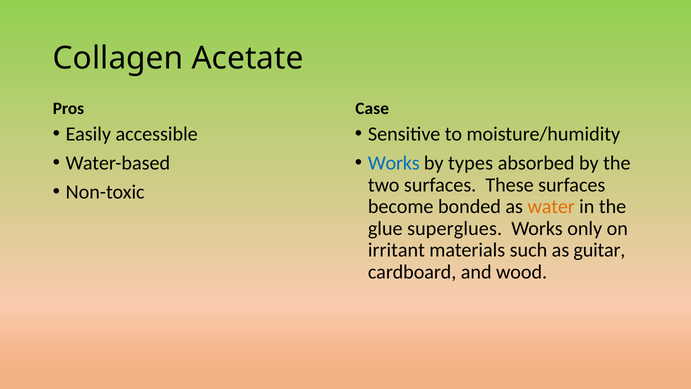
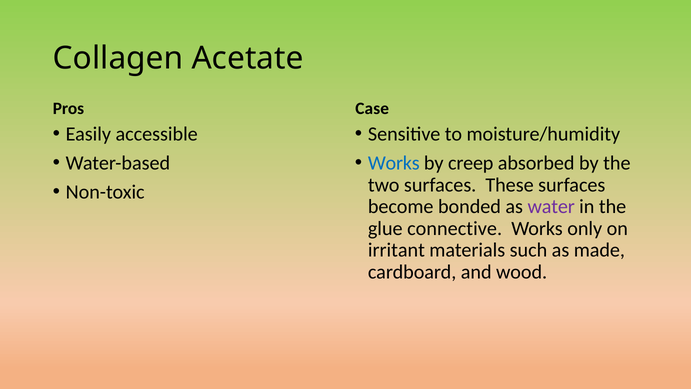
types: types -> creep
water colour: orange -> purple
superglues: superglues -> connective
guitar: guitar -> made
